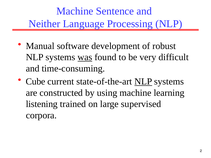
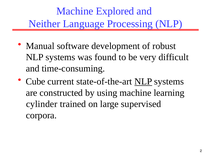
Sentence: Sentence -> Explored
was underline: present -> none
listening: listening -> cylinder
